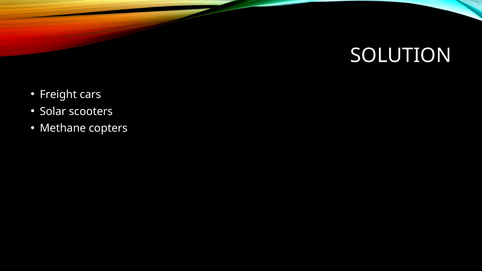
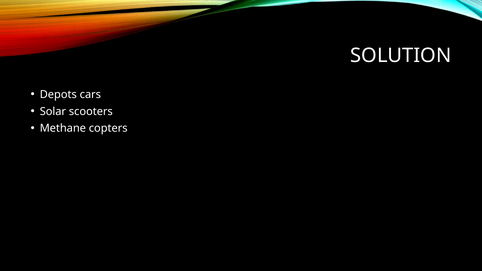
Freight: Freight -> Depots
